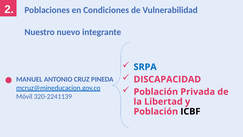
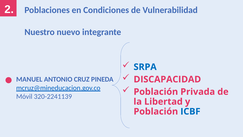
ICBF colour: black -> blue
